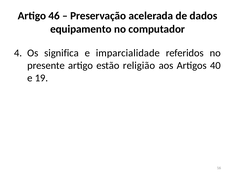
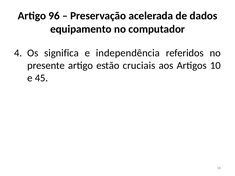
46: 46 -> 96
imparcialidade: imparcialidade -> independência
religião: religião -> cruciais
40: 40 -> 10
19: 19 -> 45
